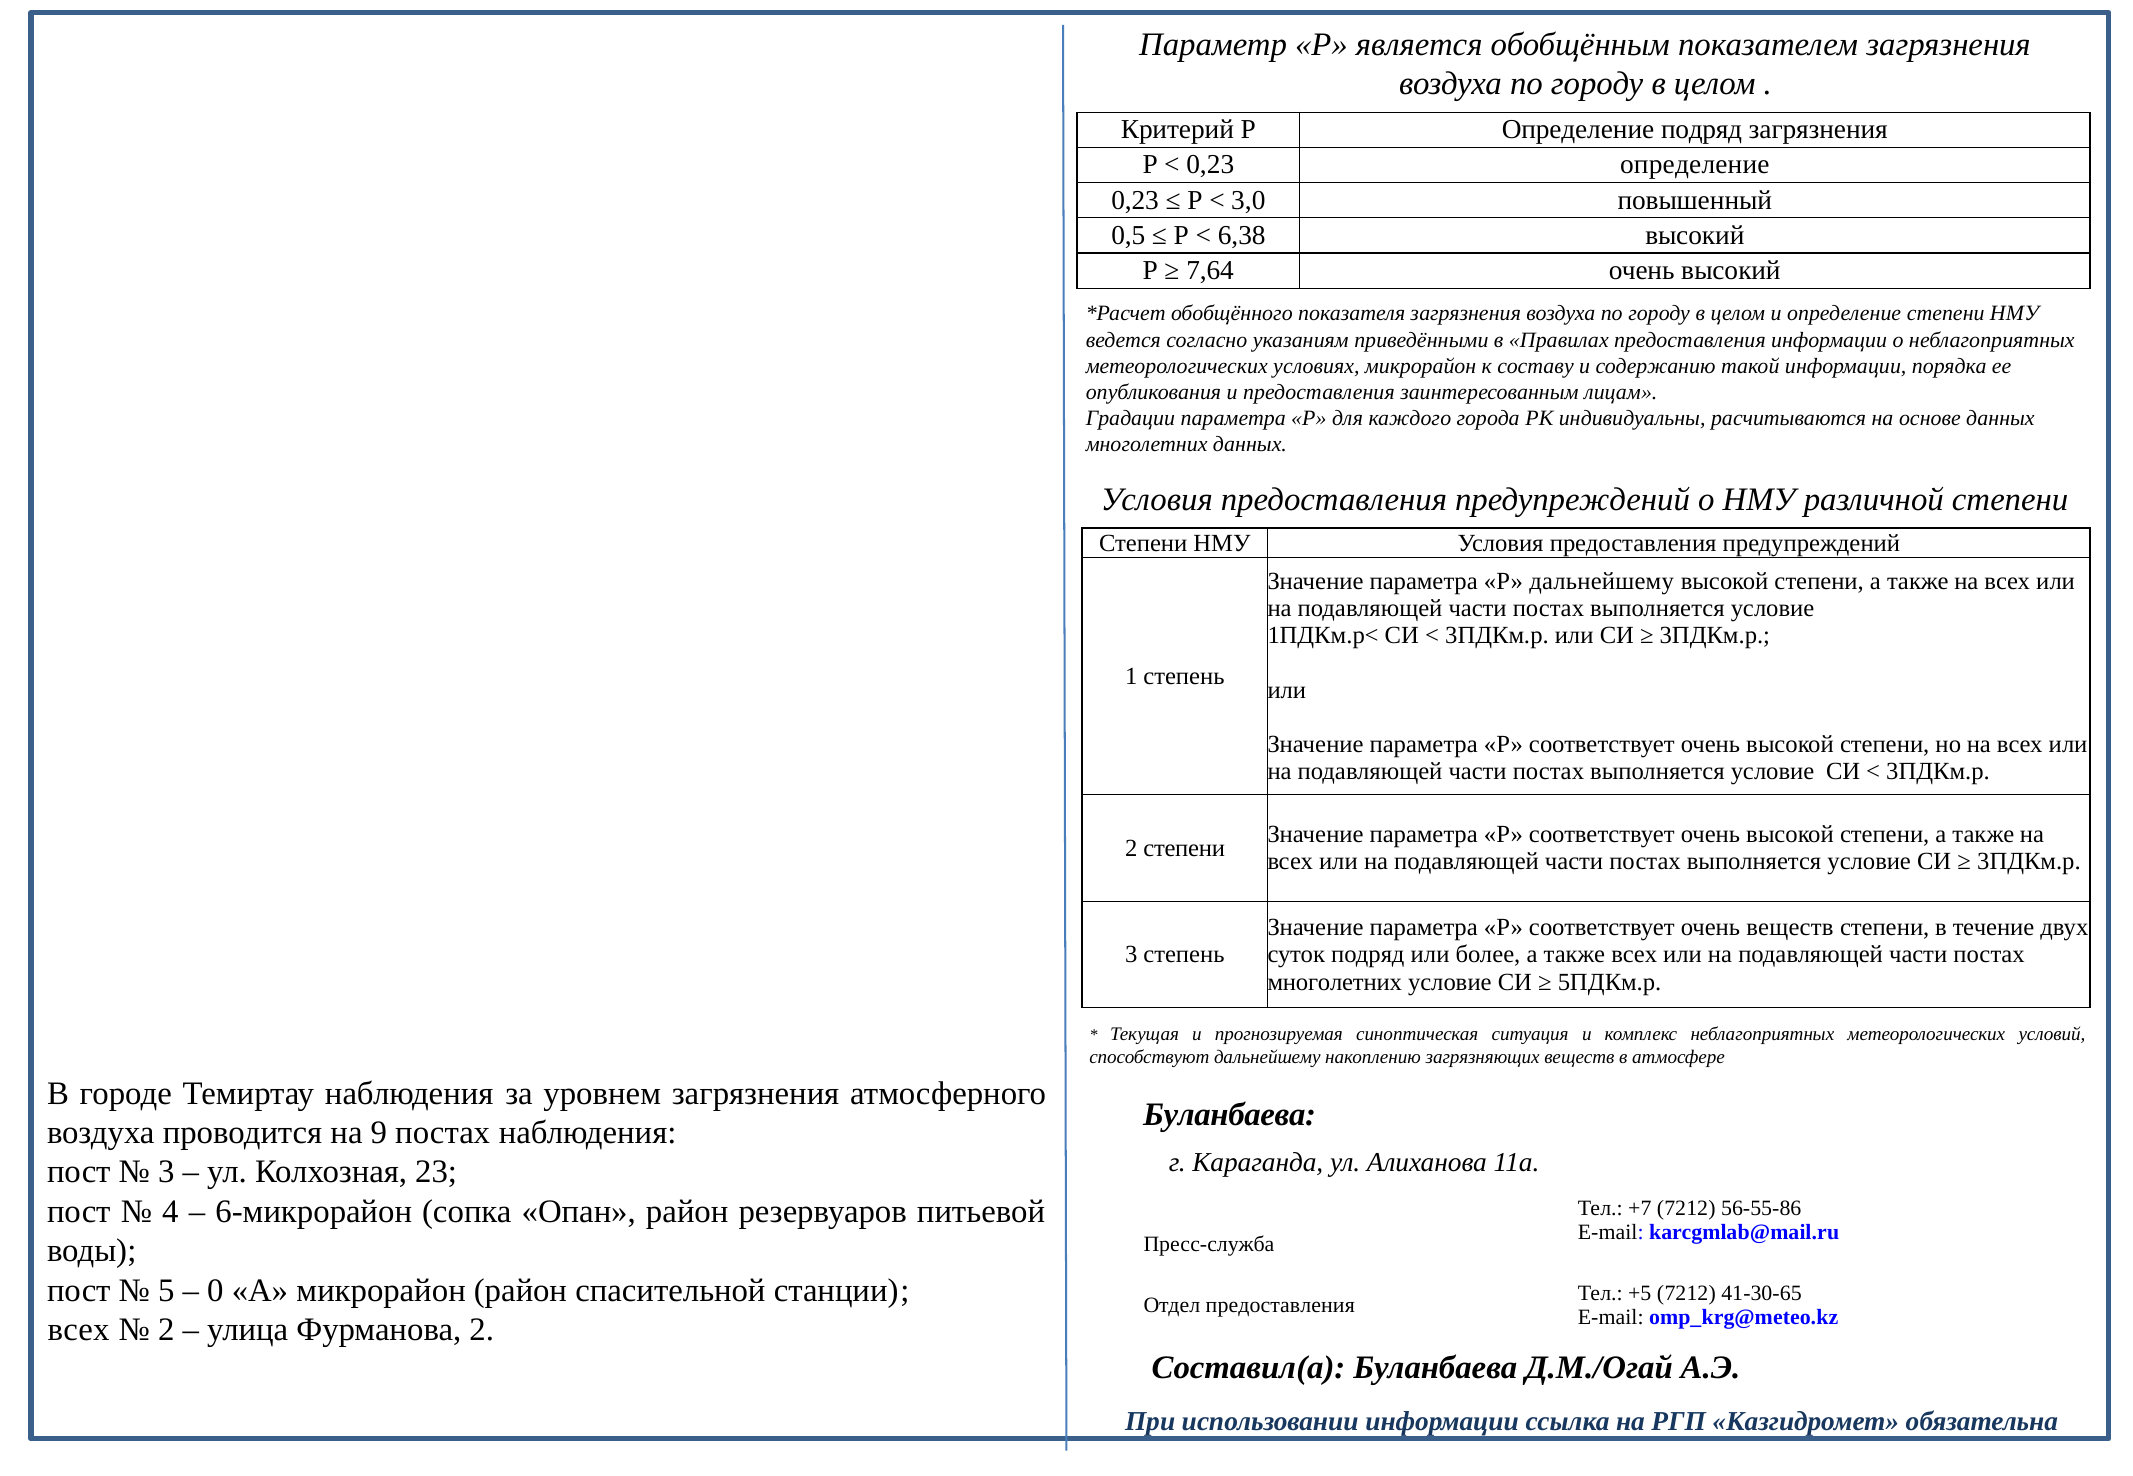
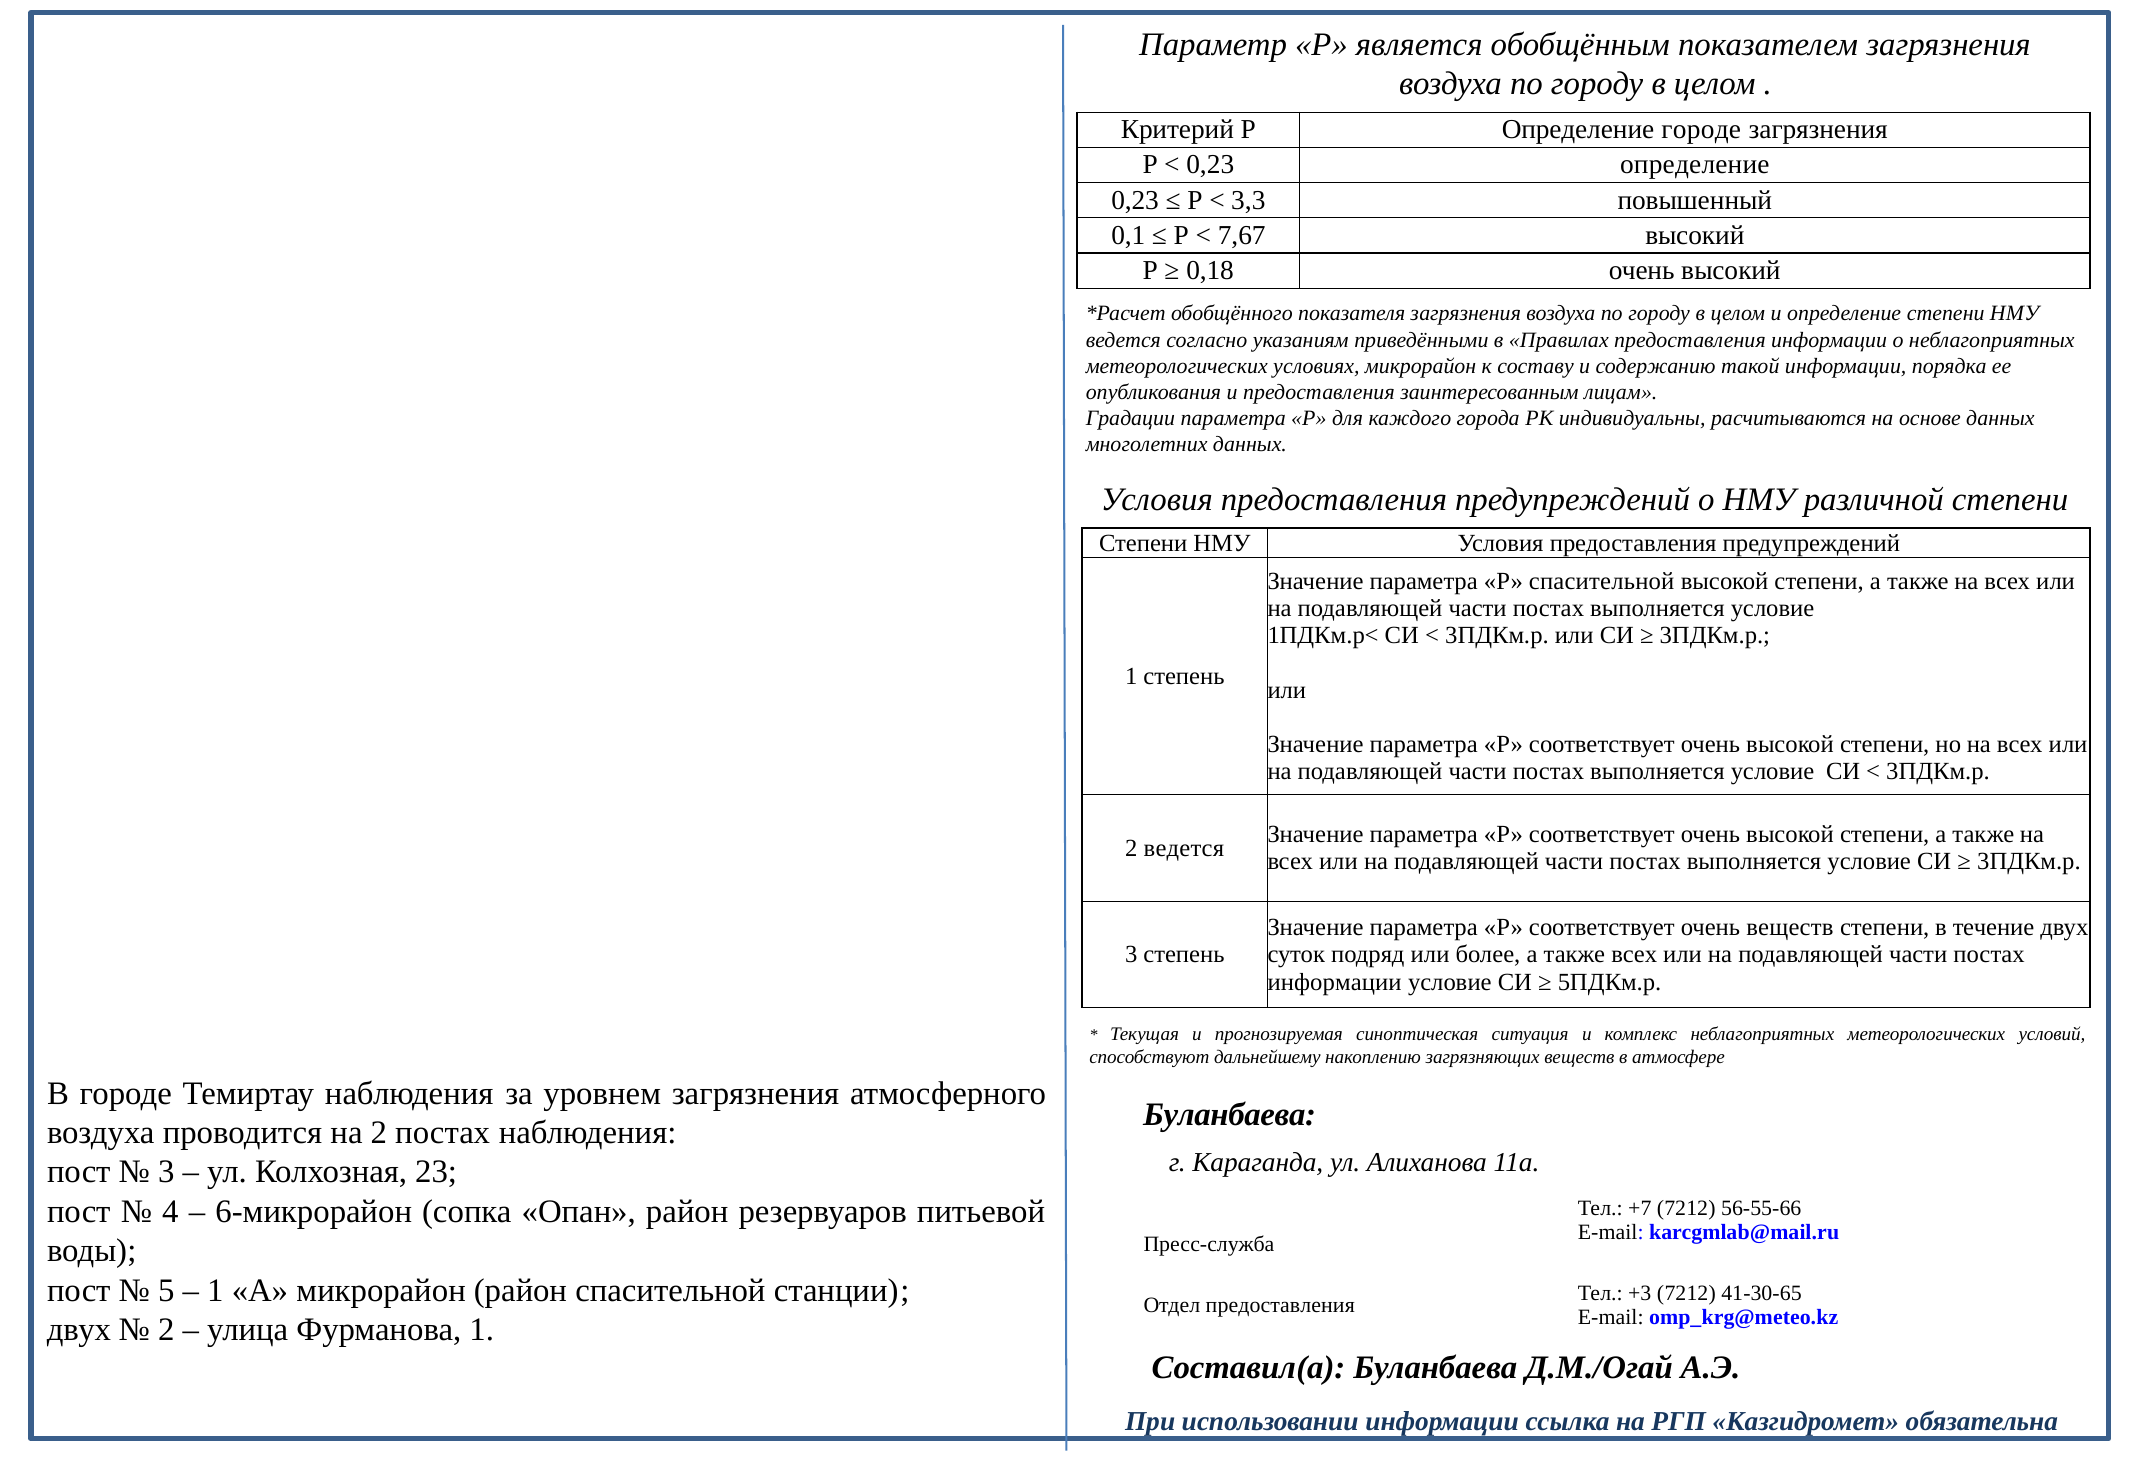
Определение подряд: подряд -> городе
3,0: 3,0 -> 3,3
0,5: 0,5 -> 0,1
6,38: 6,38 -> 7,67
7,64: 7,64 -> 0,18
Р дальнейшему: дальнейшему -> спасительной
2 степени: степени -> ведется
многолетних at (1335, 982): многолетних -> информации
на 9: 9 -> 2
56-55-86: 56-55-86 -> 56-55-66
0 at (215, 1291): 0 -> 1
+5: +5 -> +3
всех at (79, 1330): всех -> двух
Фурманова 2: 2 -> 1
